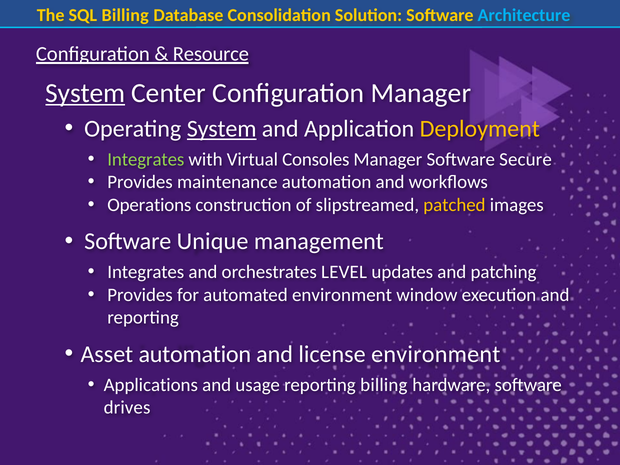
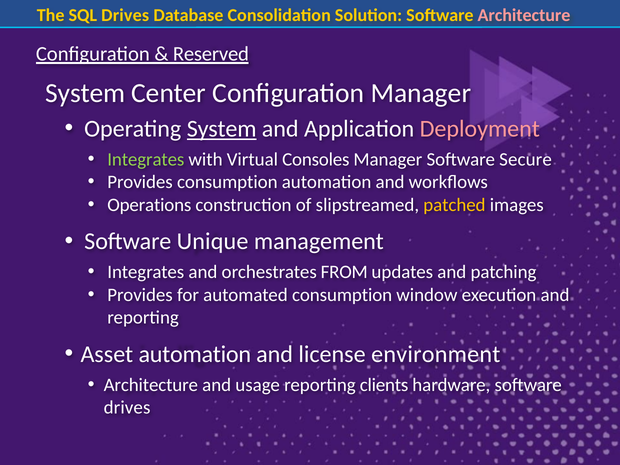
SQL Billing: Billing -> Drives
Architecture at (524, 15) colour: light blue -> pink
Resource: Resource -> Reserved
System at (85, 93) underline: present -> none
Deployment colour: yellow -> pink
Provides maintenance: maintenance -> consumption
LEVEL: LEVEL -> FROM
automated environment: environment -> consumption
Applications at (151, 385): Applications -> Architecture
reporting billing: billing -> clients
